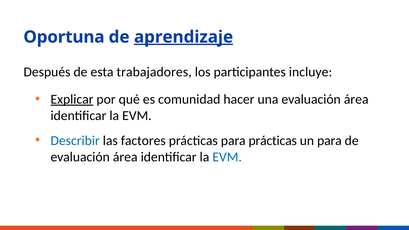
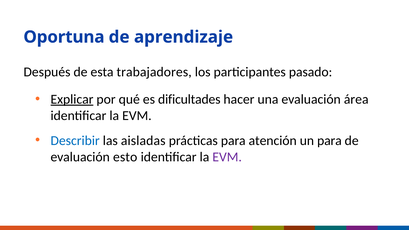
aprendizaje underline: present -> none
incluye: incluye -> pasado
comunidad: comunidad -> dificultades
factores: factores -> aisladas
para prácticas: prácticas -> atención
área at (125, 157): área -> esto
EVM at (227, 157) colour: blue -> purple
